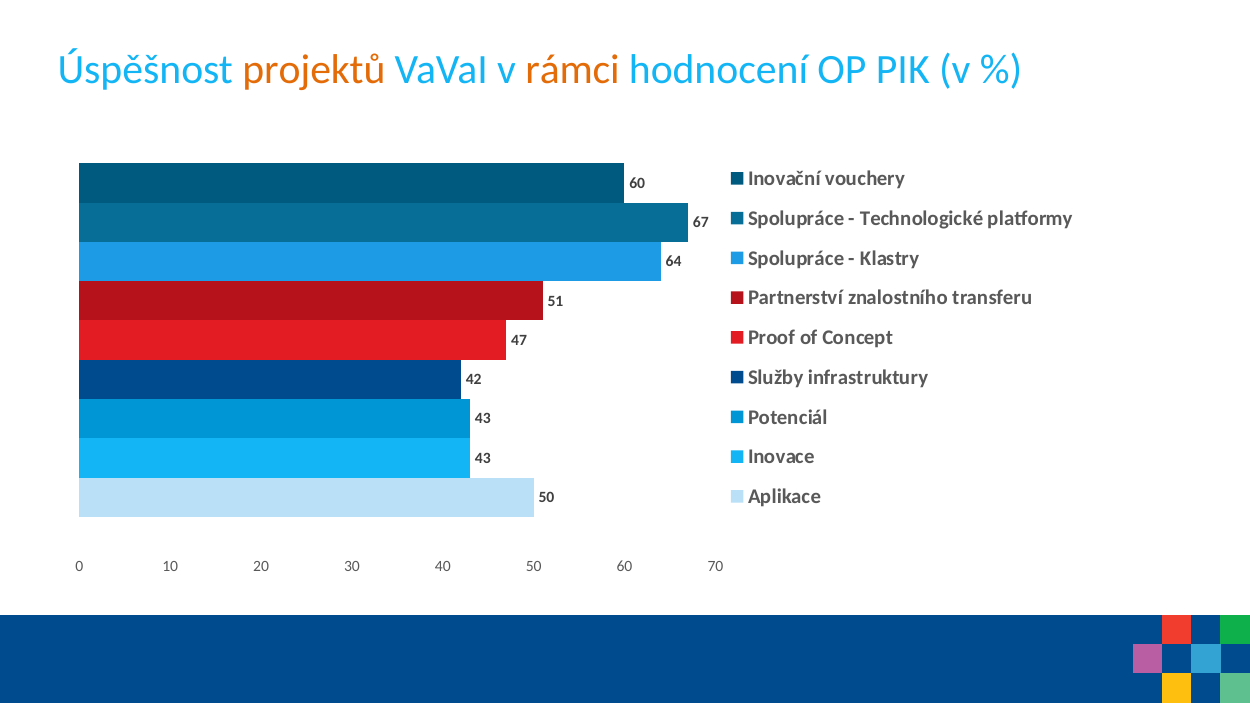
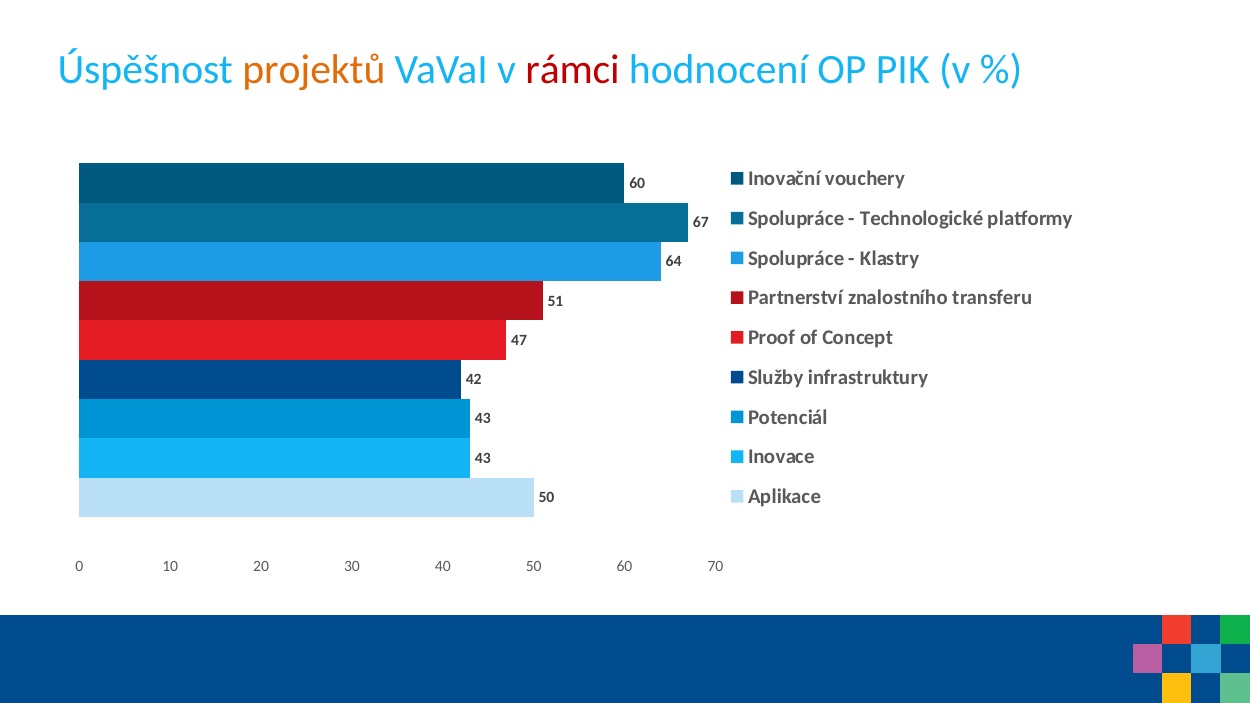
rámci colour: orange -> red
